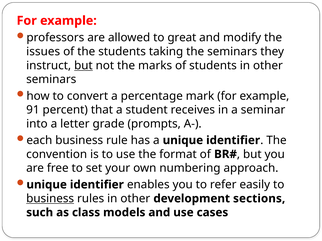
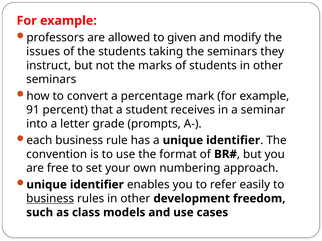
great: great -> given
but at (83, 66) underline: present -> none
sections: sections -> freedom
